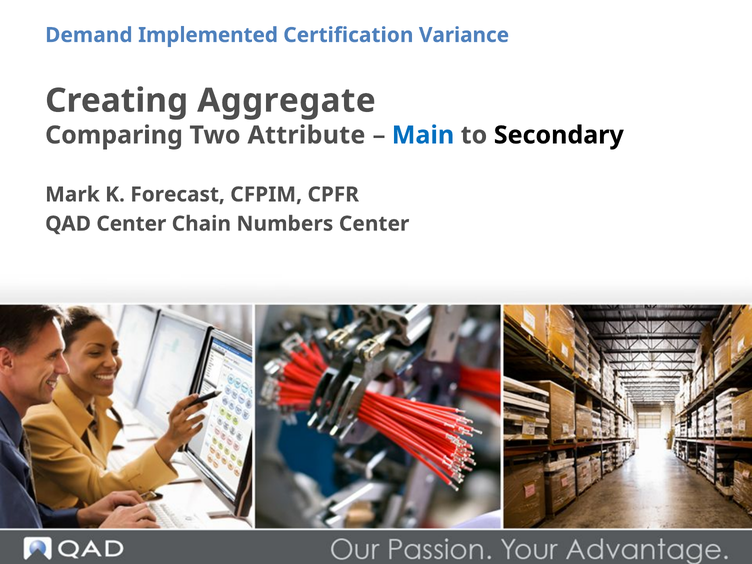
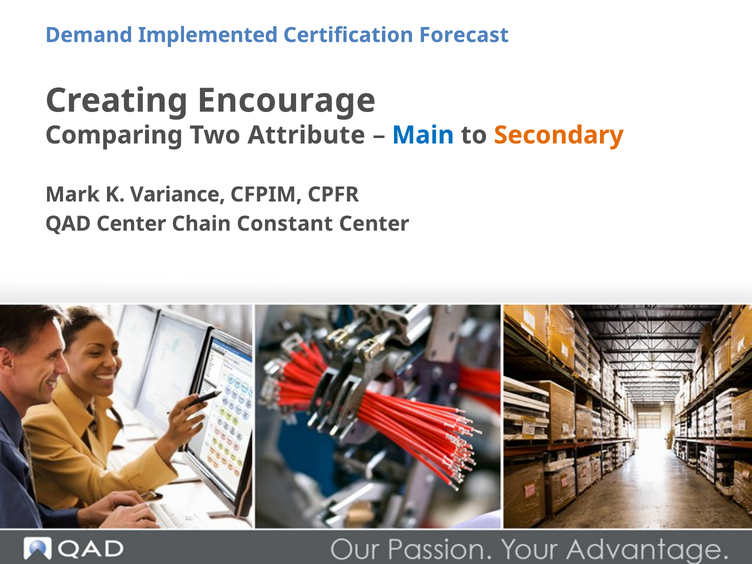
Variance: Variance -> Forecast
Aggregate: Aggregate -> Encourage
Secondary colour: black -> orange
Forecast: Forecast -> Variance
Numbers: Numbers -> Constant
